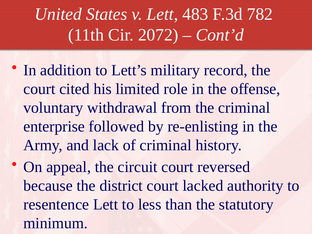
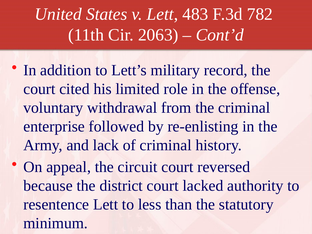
2072: 2072 -> 2063
